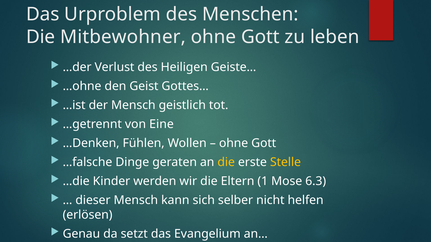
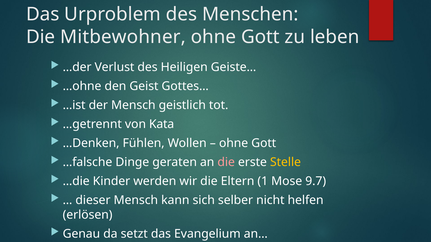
Eine: Eine -> Kata
die at (226, 162) colour: yellow -> pink
6.3: 6.3 -> 9.7
